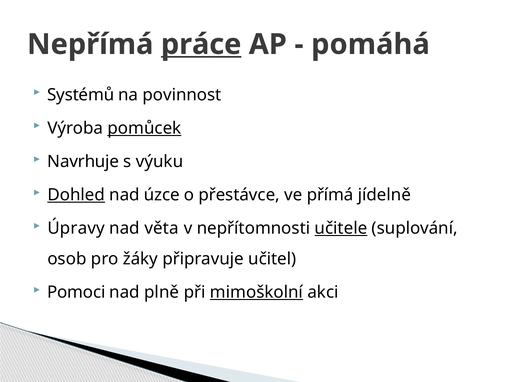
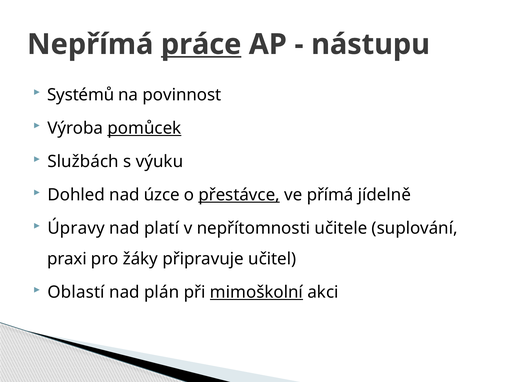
pomáhá: pomáhá -> nástupu
Navrhuje: Navrhuje -> Službách
Dohled underline: present -> none
přestávce underline: none -> present
věta: věta -> platí
učitele underline: present -> none
osob: osob -> praxi
Pomoci: Pomoci -> Oblastí
plně: plně -> plán
